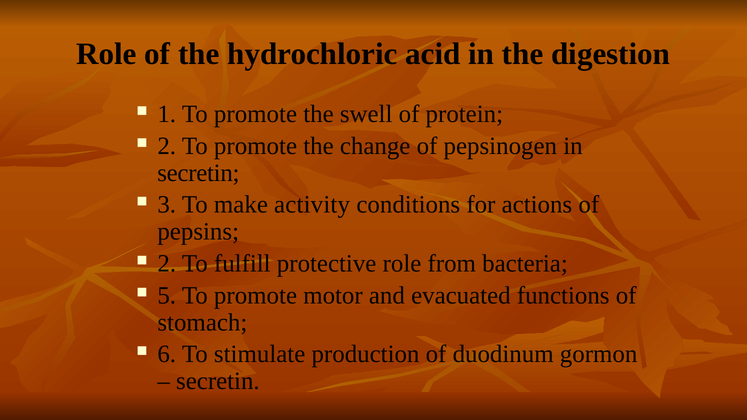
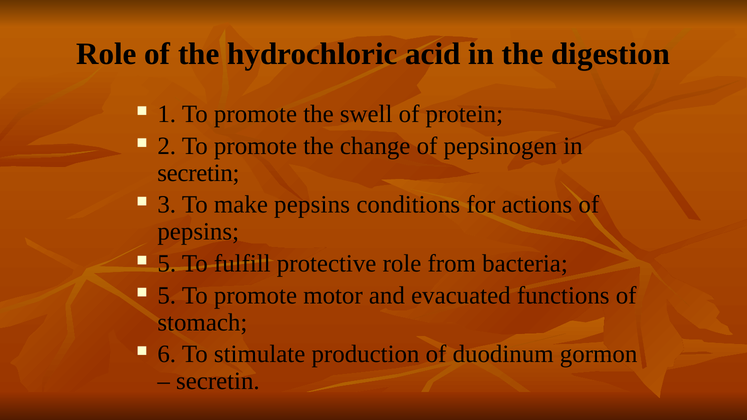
make activity: activity -> pepsins
2 at (167, 264): 2 -> 5
